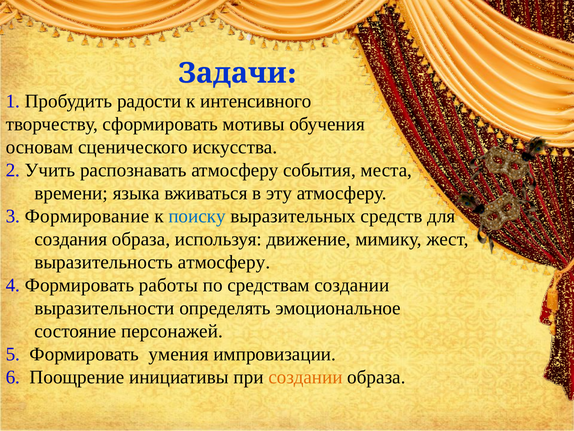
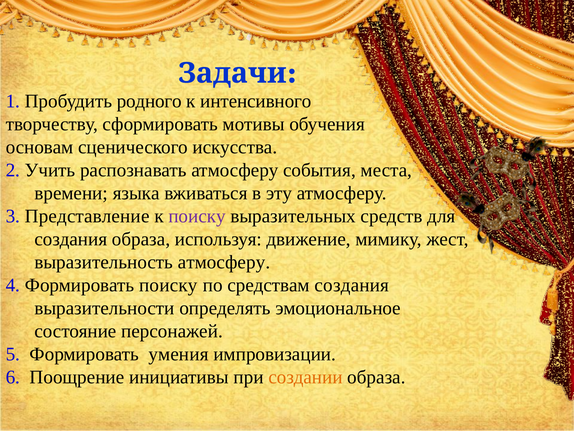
радости: радости -> родного
Формирование: Формирование -> Представление
поиску at (197, 216) colour: blue -> purple
Формировать работы: работы -> поиску
средствам создании: создании -> создания
